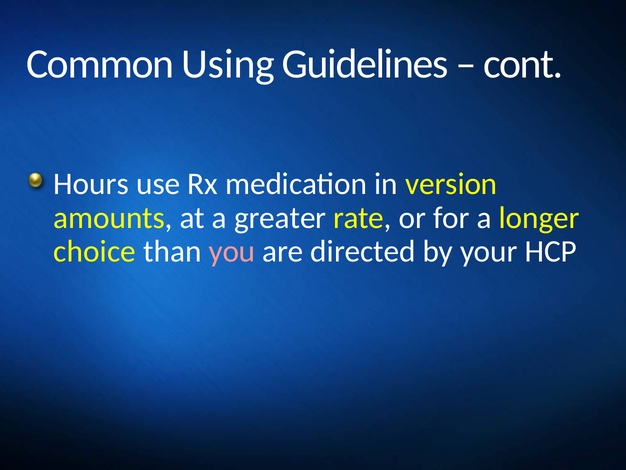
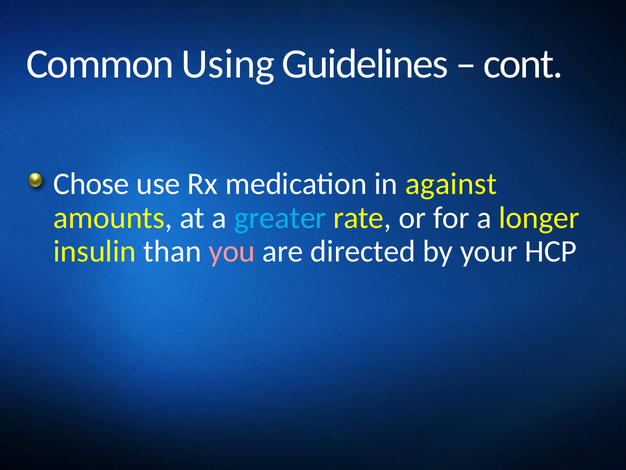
Hours: Hours -> Chose
version: version -> against
greater colour: white -> light blue
choice: choice -> insulin
